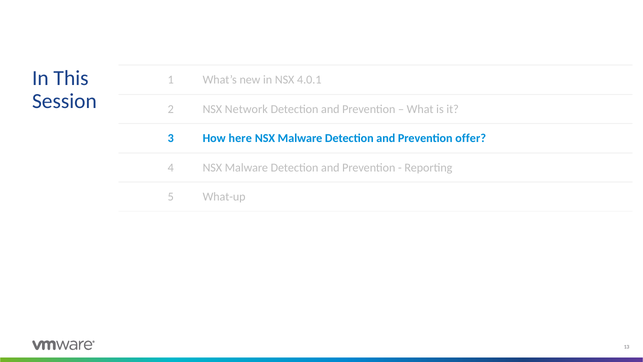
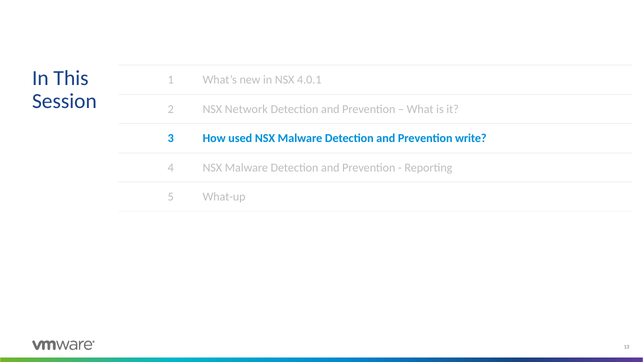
here: here -> used
offer: offer -> write
